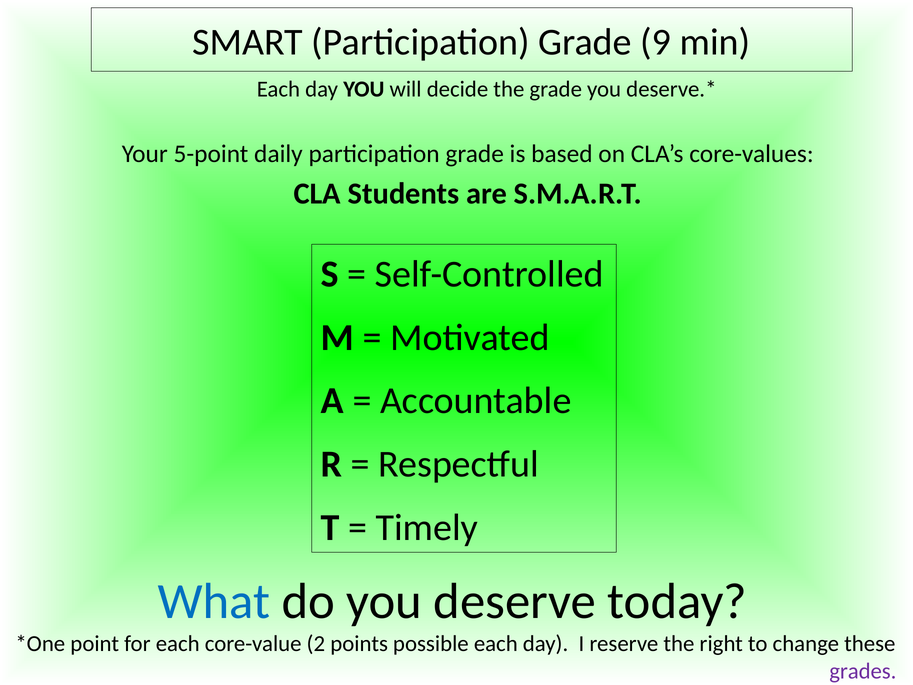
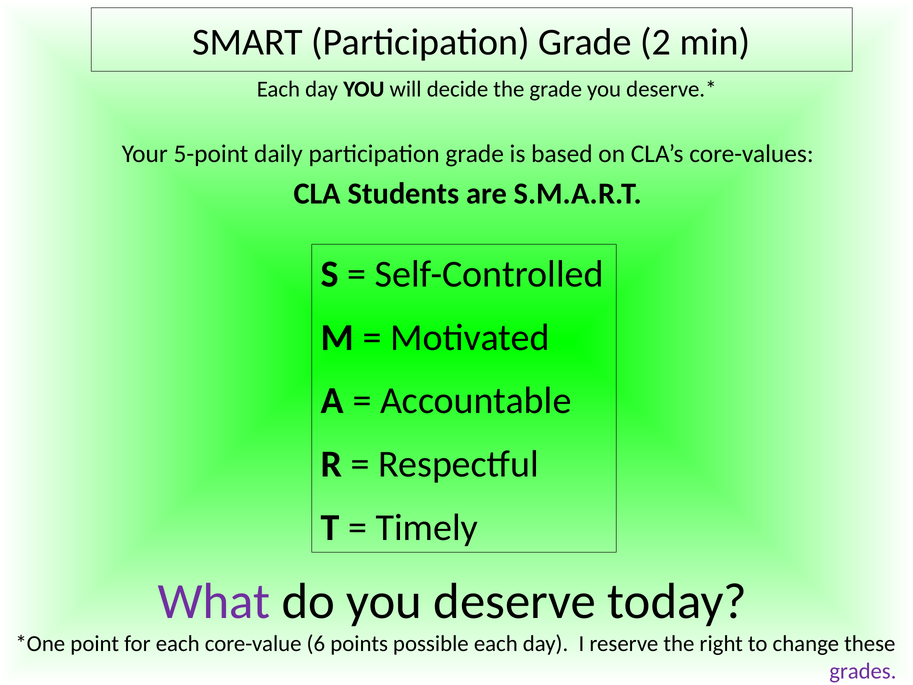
9: 9 -> 2
What colour: blue -> purple
2: 2 -> 6
